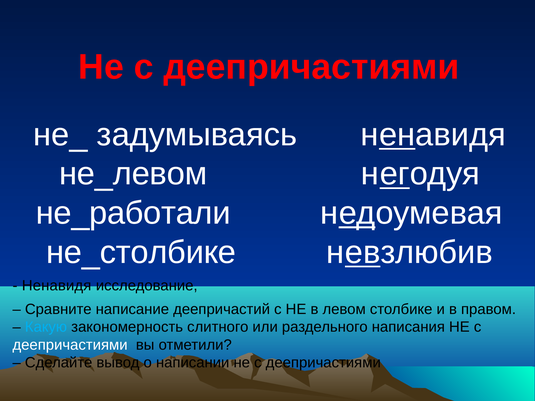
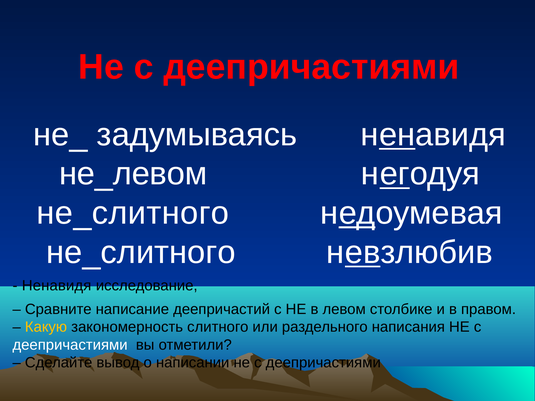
не_работали at (133, 213): не_работали -> не_слитного
не_столбике at (141, 252): не_столбике -> не_слитного
Какую colour: light blue -> yellow
